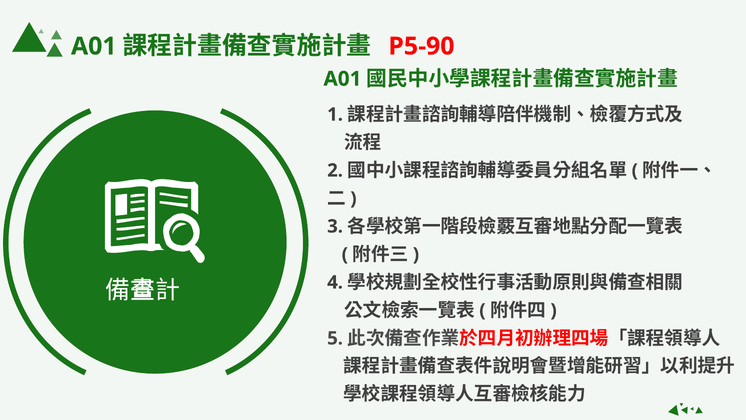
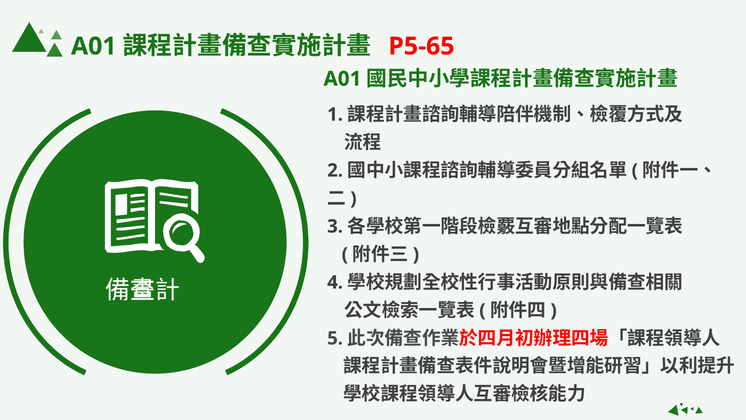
P5-90: P5-90 -> P5-65
